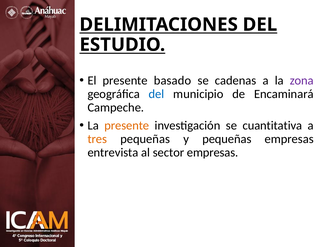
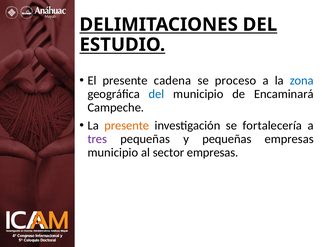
basado: basado -> cadena
cadenas: cadenas -> proceso
zona colour: purple -> blue
cuantitativa: cuantitativa -> fortalecería
tres colour: orange -> purple
entrevista at (113, 153): entrevista -> municipio
